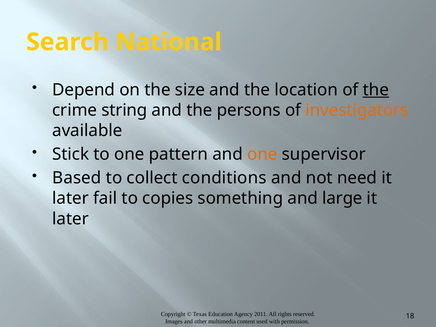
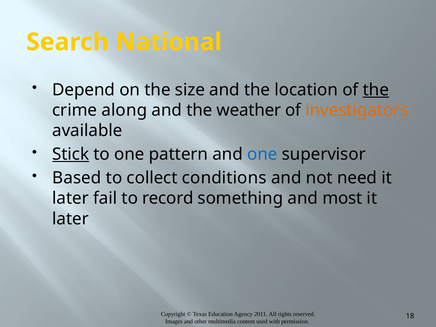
string: string -> along
persons: persons -> weather
Stick underline: none -> present
one at (262, 154) colour: orange -> blue
copies: copies -> record
large: large -> most
